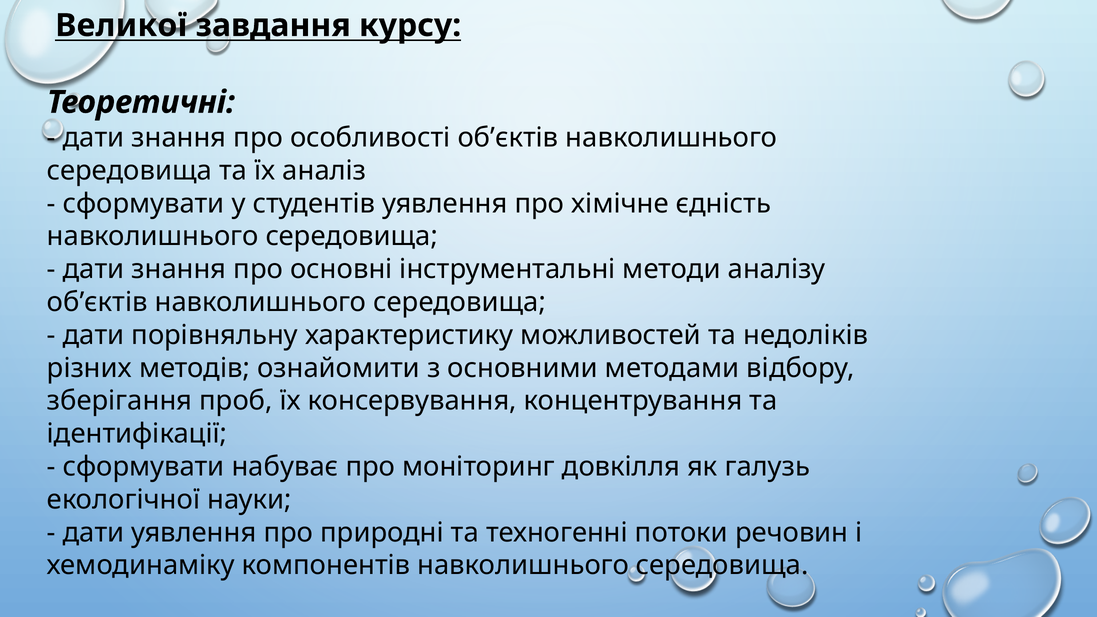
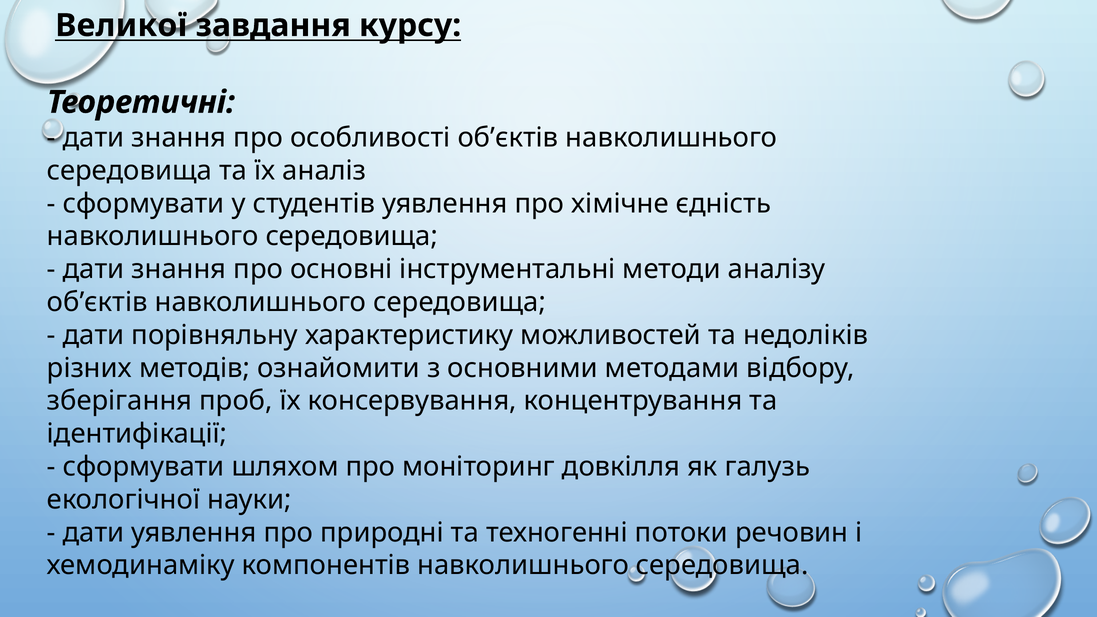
набуває: набуває -> шляхом
